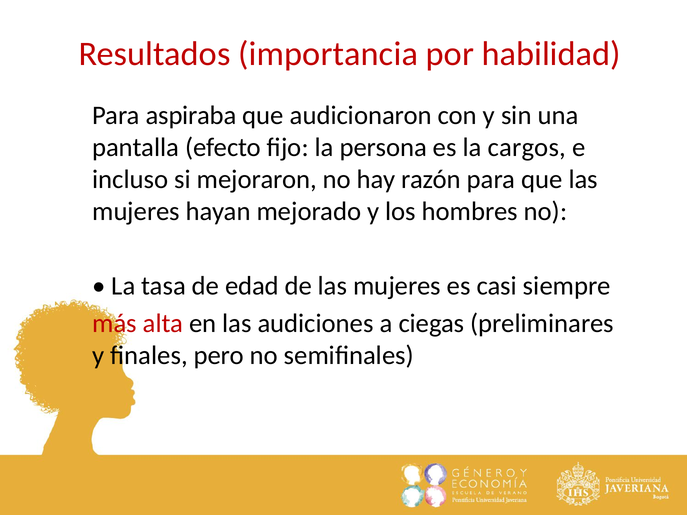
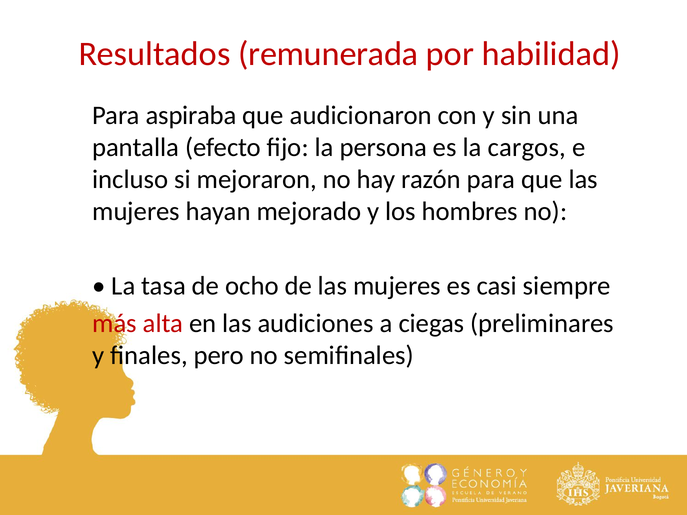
importancia: importancia -> remunerada
edad: edad -> ocho
